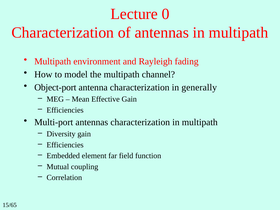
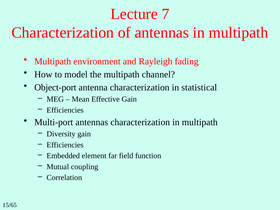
0: 0 -> 7
generally: generally -> statistical
